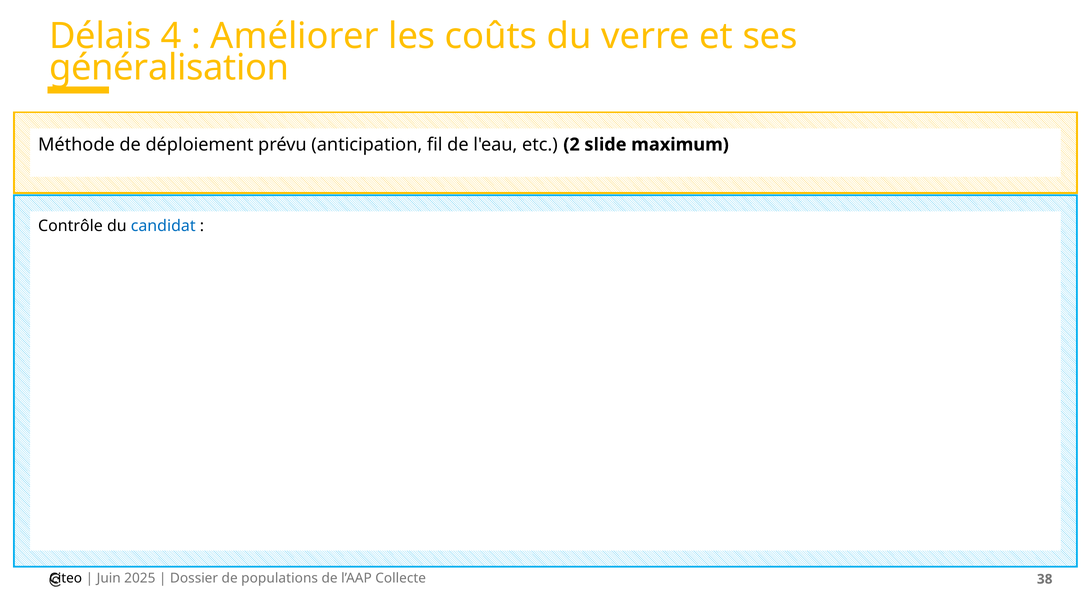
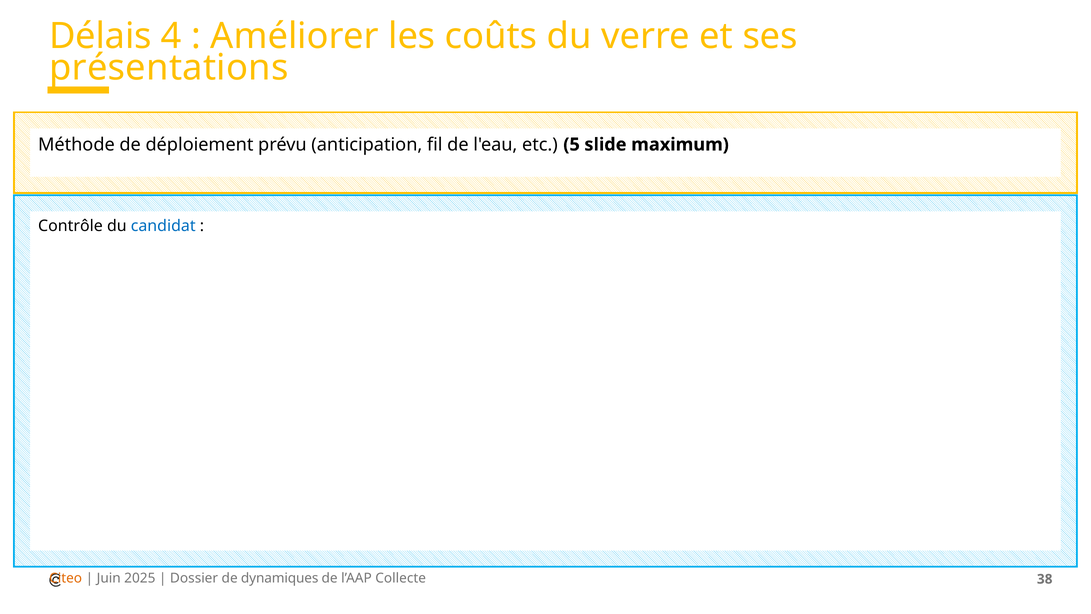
généralisation: généralisation -> présentations
2: 2 -> 5
Citeo colour: black -> orange
populations: populations -> dynamiques
